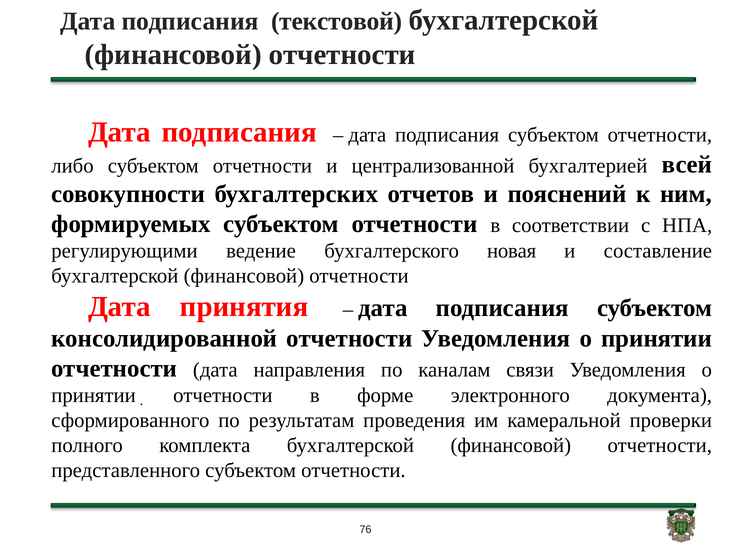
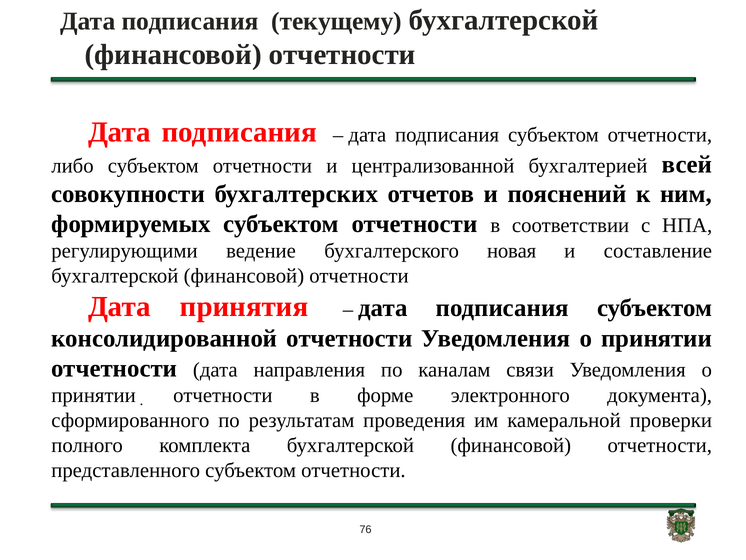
текстовой: текстовой -> текущему
